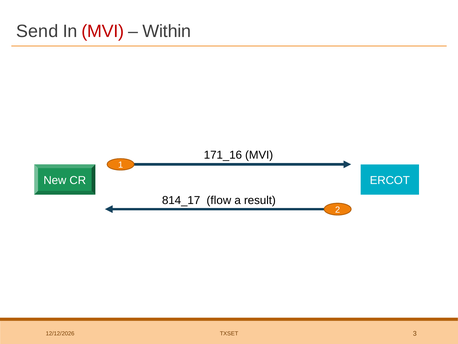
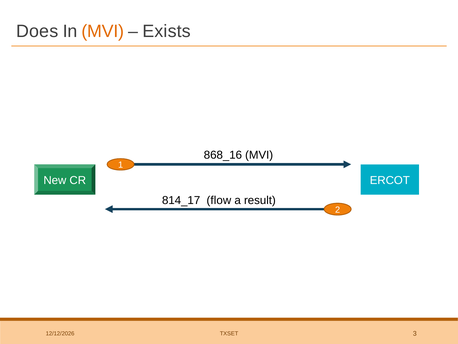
Send: Send -> Does
MVI at (103, 31) colour: red -> orange
Within: Within -> Exists
171_16: 171_16 -> 868_16
